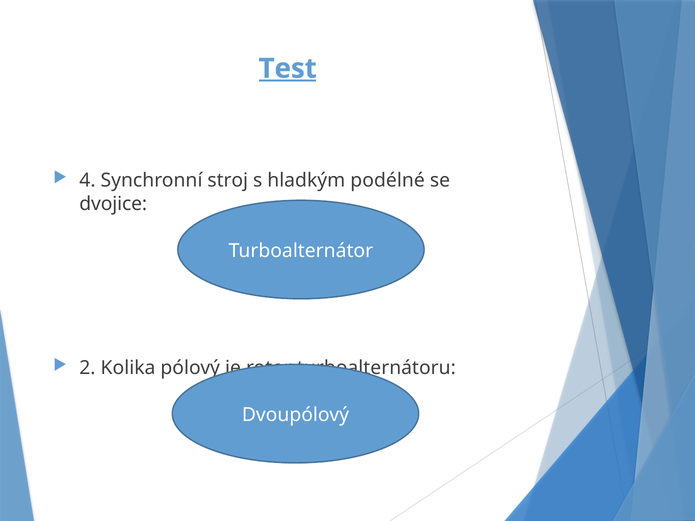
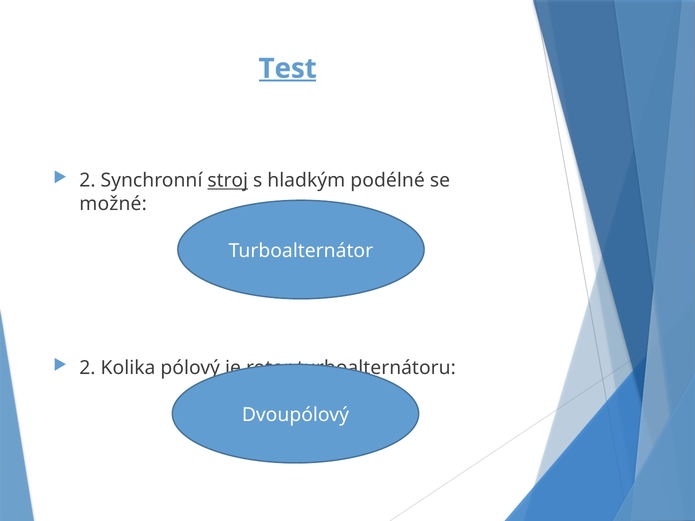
4 at (87, 181): 4 -> 2
stroj underline: none -> present
dvojice: dvojice -> možné
